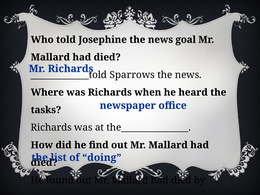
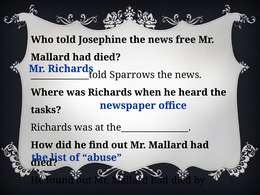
goal: goal -> free
doing: doing -> abuse
